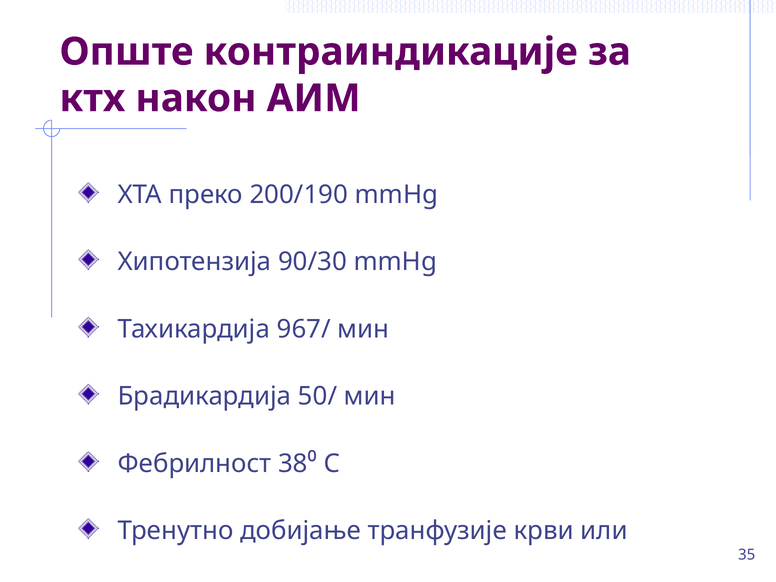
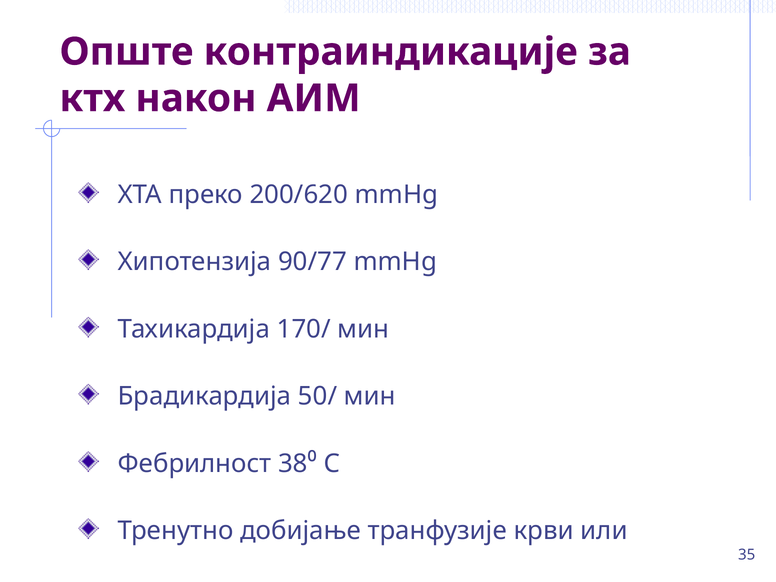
200/190: 200/190 -> 200/620
90/30: 90/30 -> 90/77
967/: 967/ -> 170/
